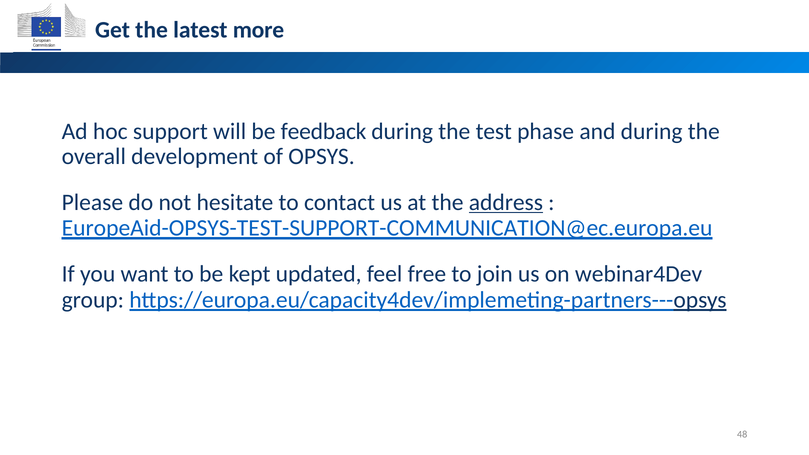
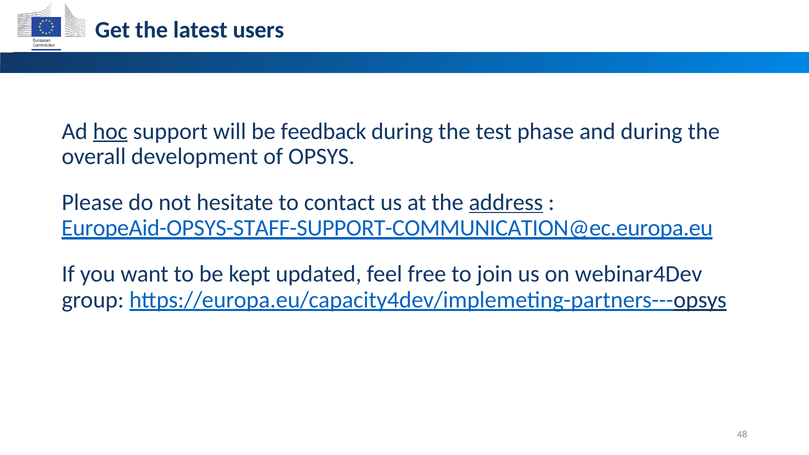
more: more -> users
hoc underline: none -> present
EuropeAid-OPSYS-TEST-SUPPORT-COMMUNICATION@ec.europa.eu: EuropeAid-OPSYS-TEST-SUPPORT-COMMUNICATION@ec.europa.eu -> EuropeAid-OPSYS-STAFF-SUPPORT-COMMUNICATION@ec.europa.eu
